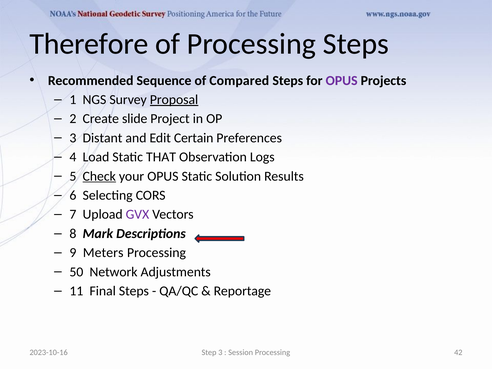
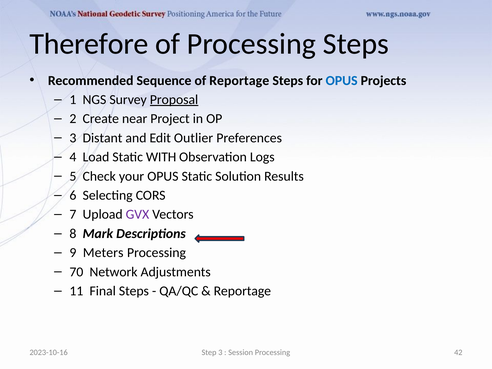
of Compared: Compared -> Reportage
OPUS at (342, 81) colour: purple -> blue
slide: slide -> near
Certain: Certain -> Outlier
THAT: THAT -> WITH
Check underline: present -> none
50: 50 -> 70
